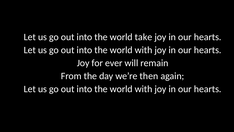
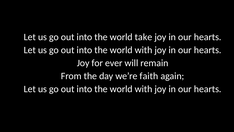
then: then -> faith
